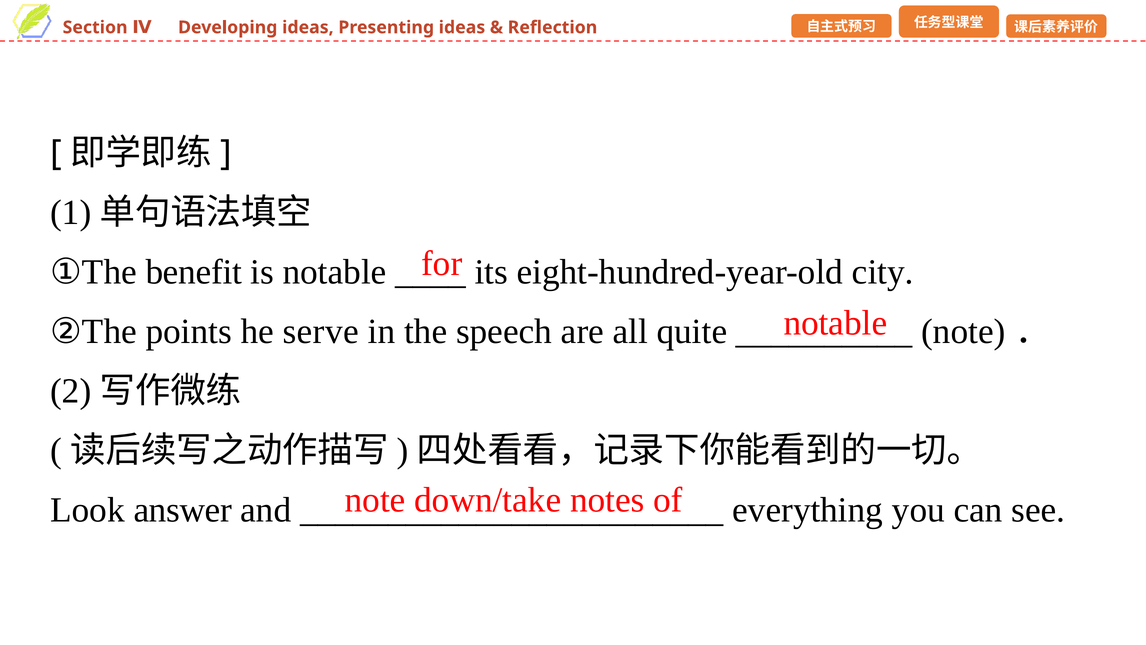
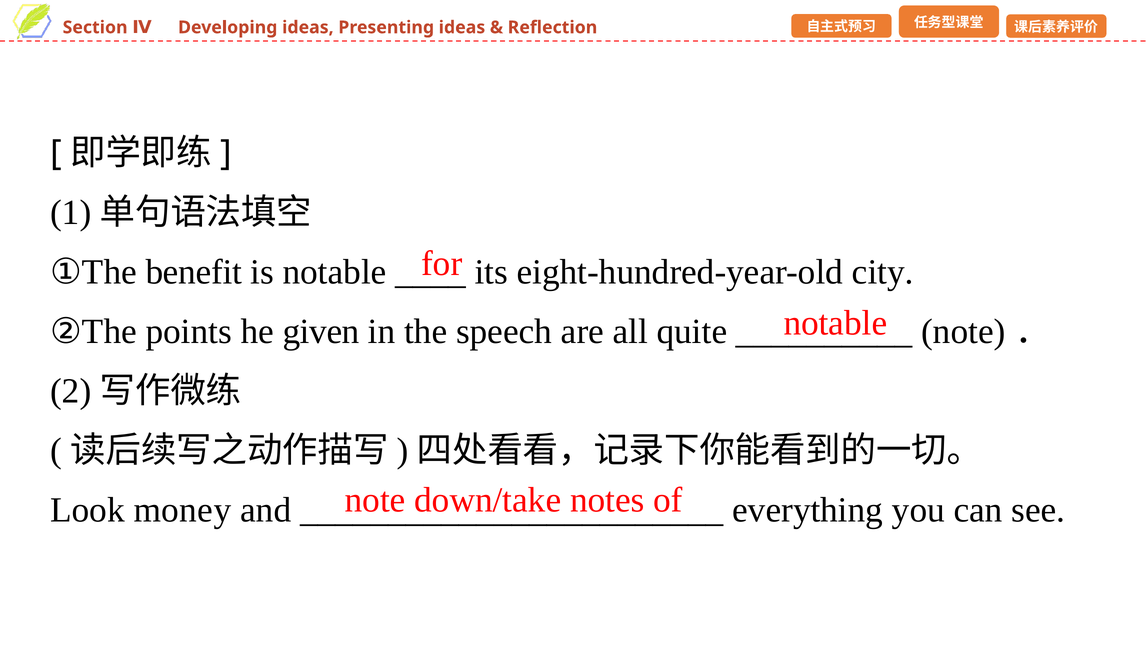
serve: serve -> given
answer: answer -> money
